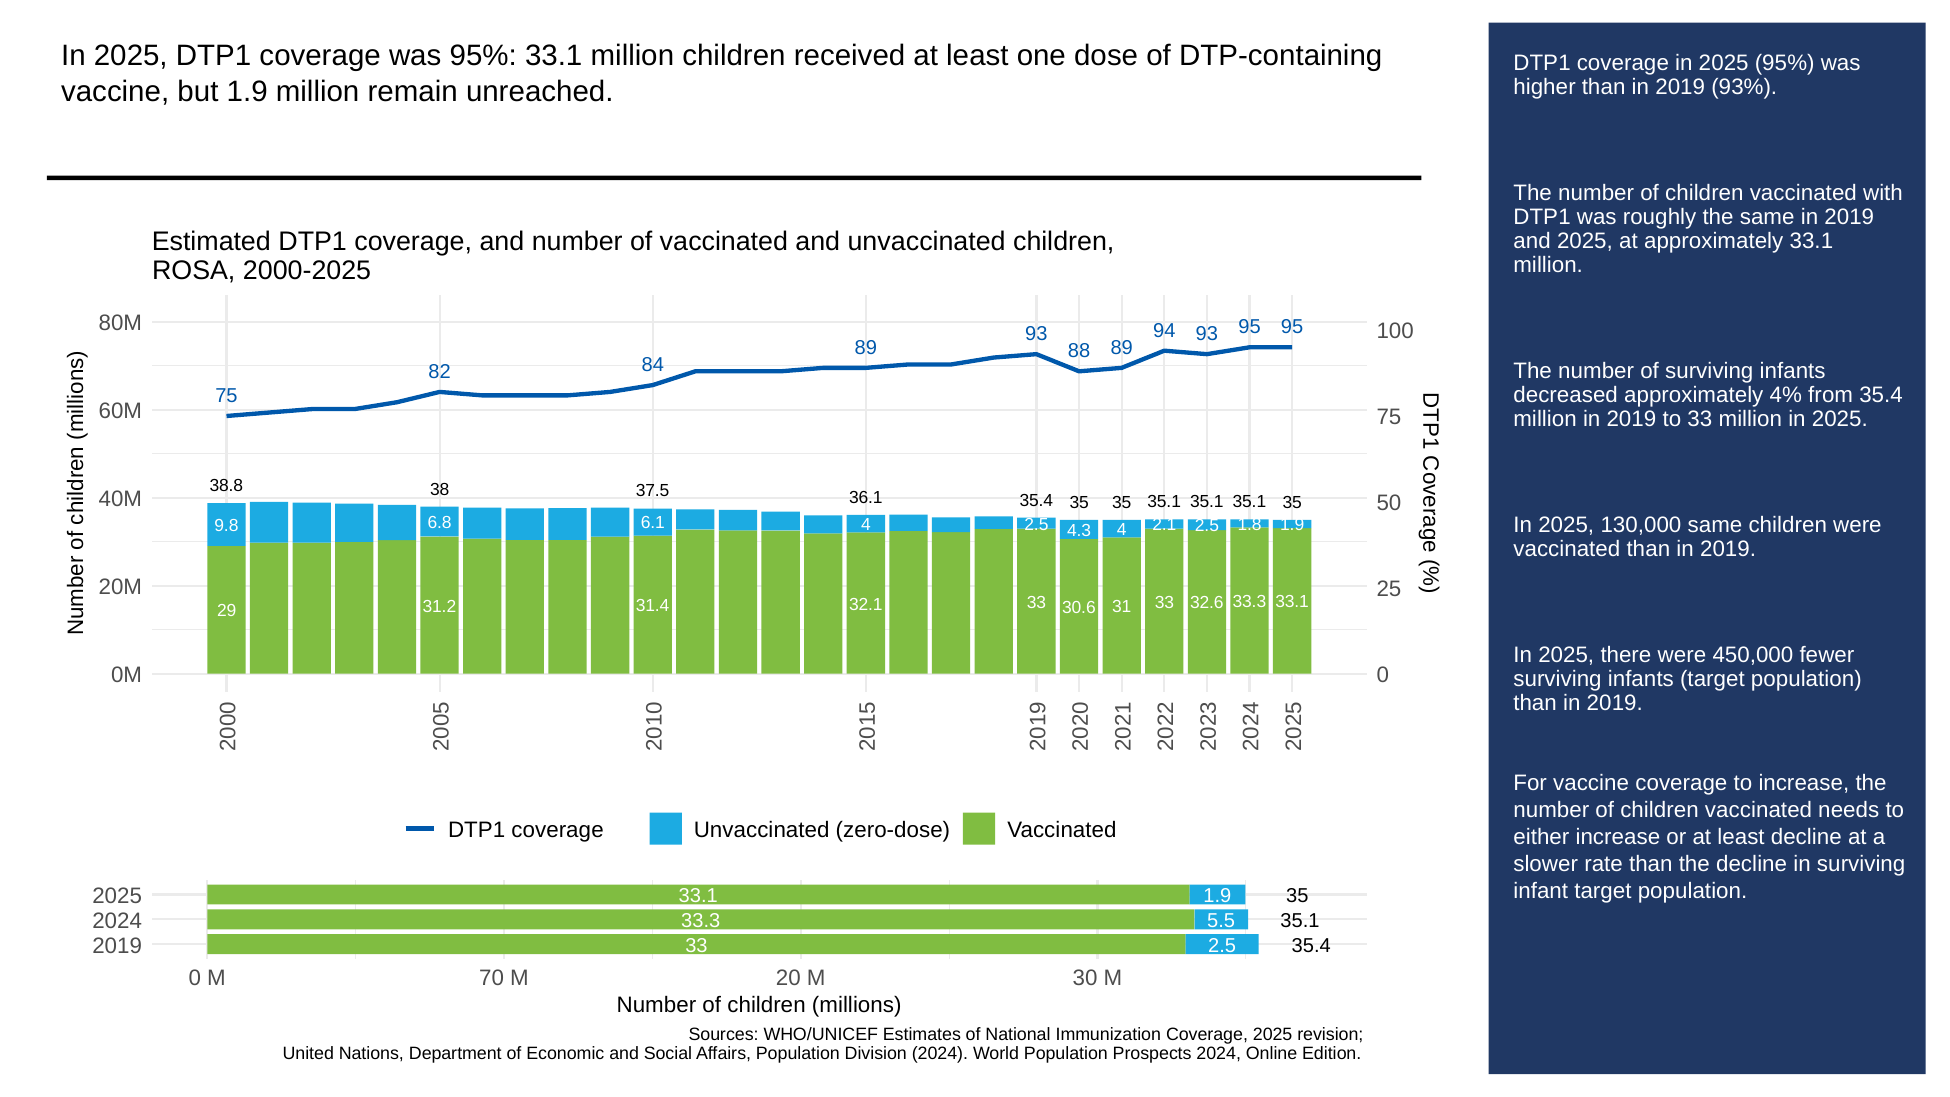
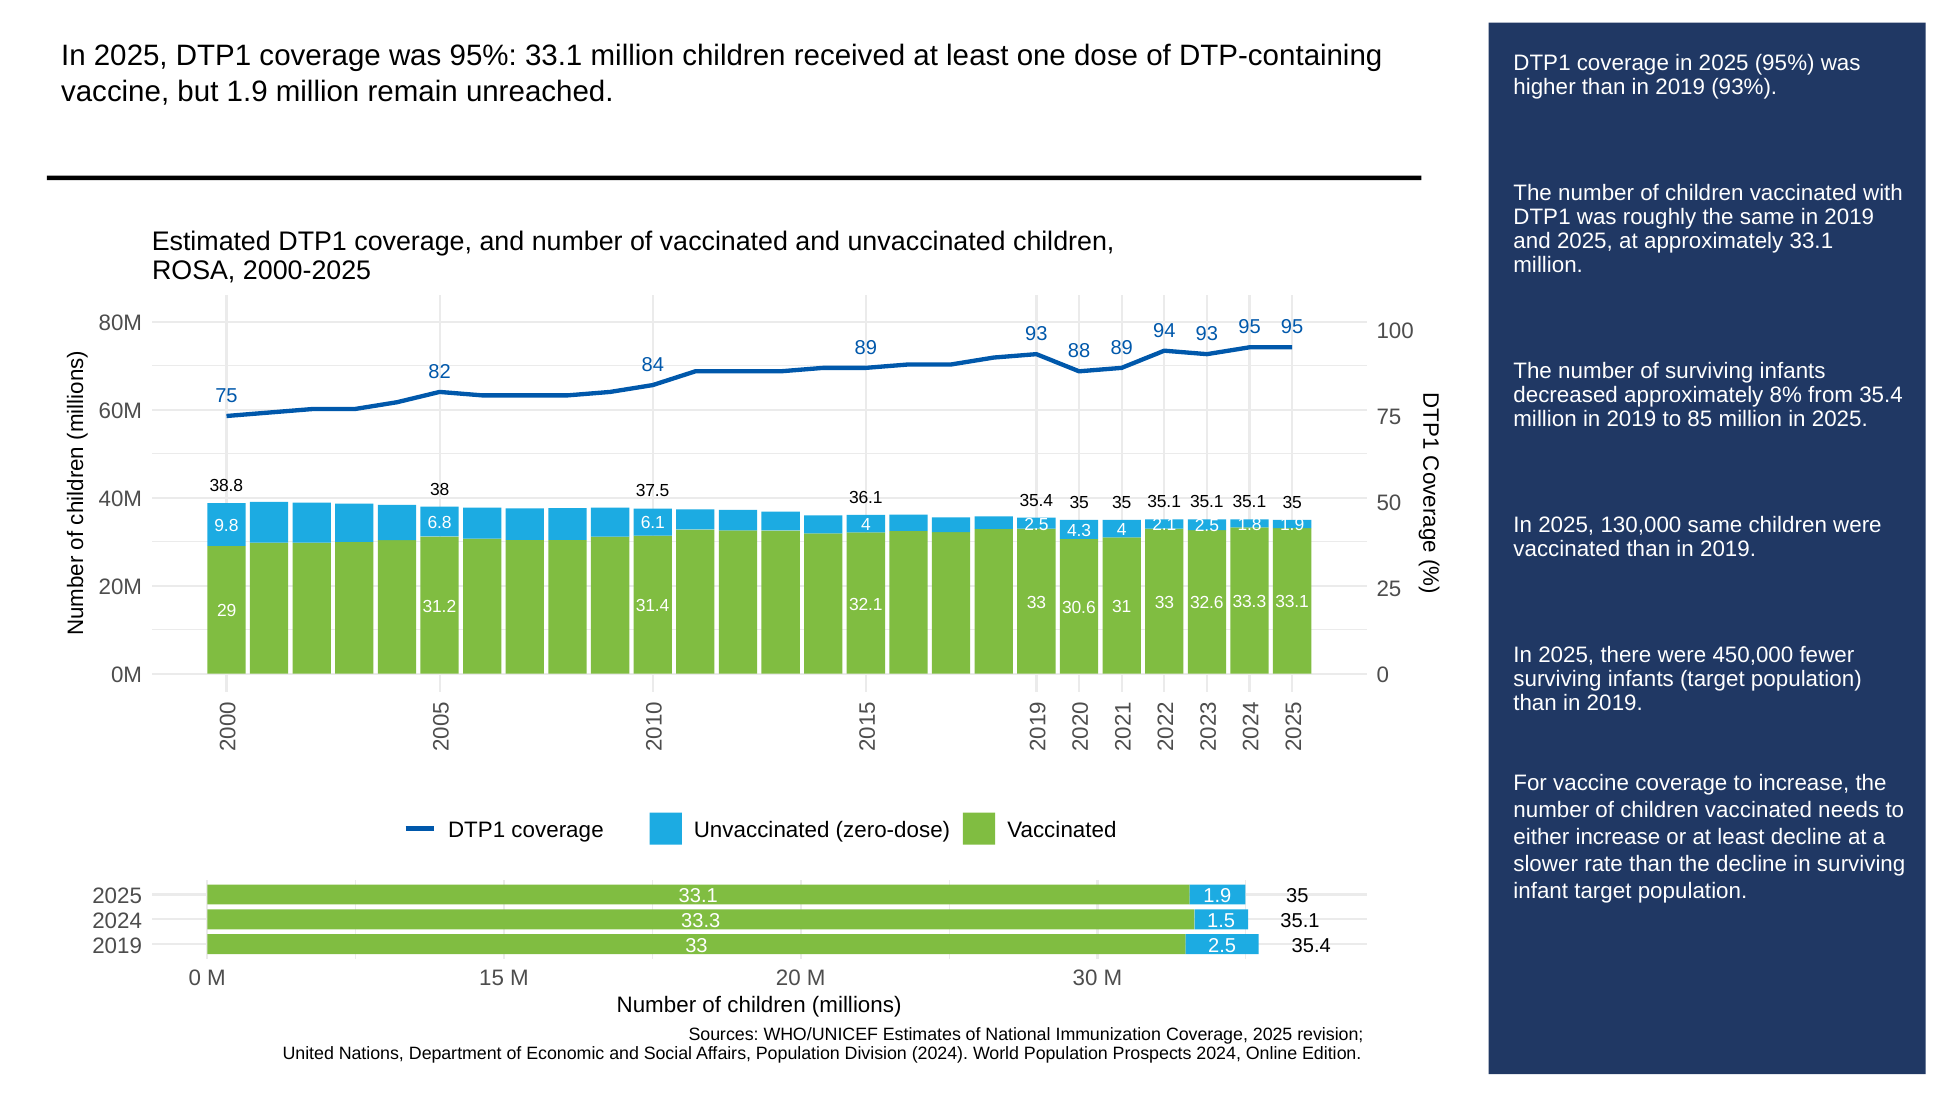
4%: 4% -> 8%
to 33: 33 -> 85
5.5: 5.5 -> 1.5
70: 70 -> 15
